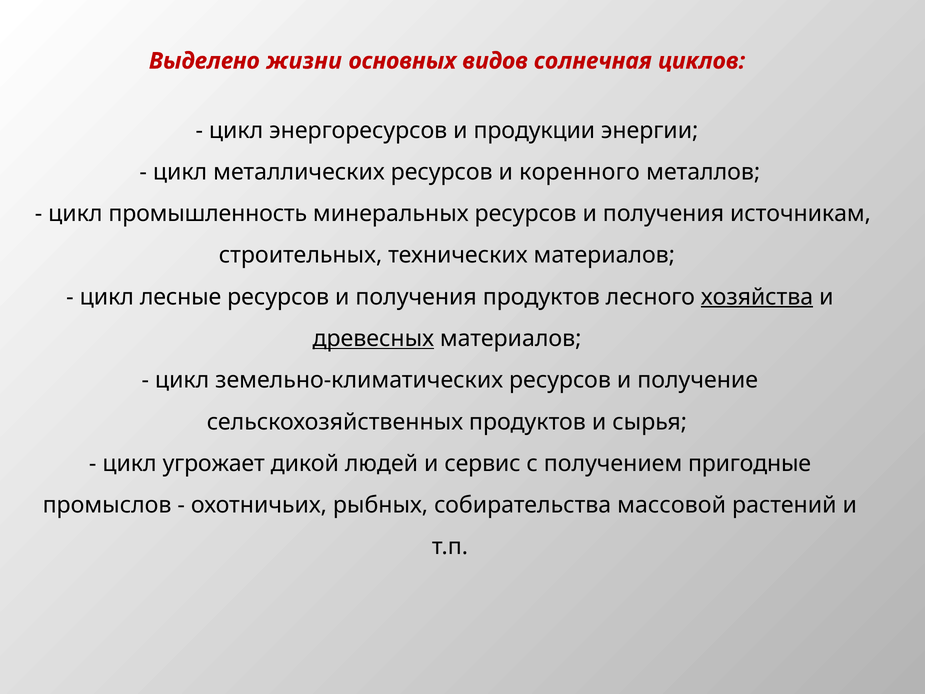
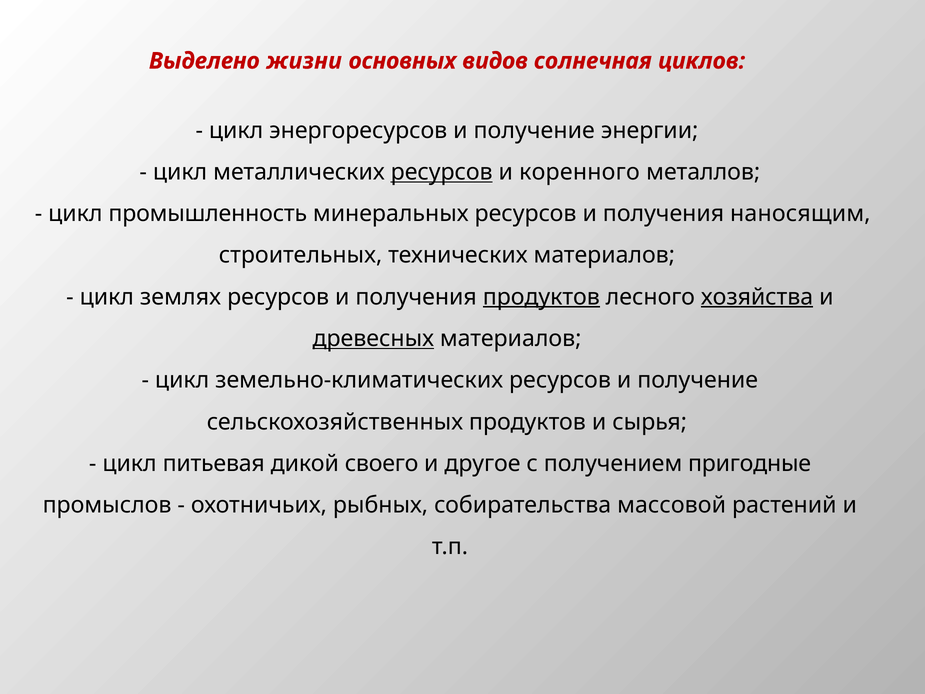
энергоресурсов и продукции: продукции -> получение
ресурсов at (442, 172) underline: none -> present
источникам: источникам -> наносящим
лесные: лесные -> землях
продуктов at (541, 297) underline: none -> present
угрожает: угрожает -> питьевая
людей: людей -> своего
сервис: сервис -> другое
